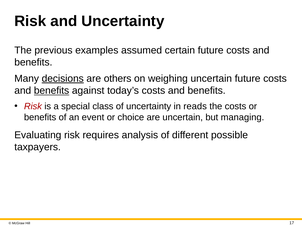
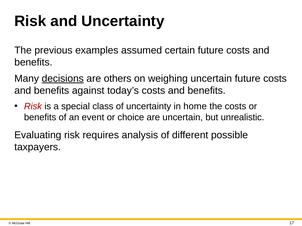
benefits at (52, 91) underline: present -> none
reads: reads -> home
managing: managing -> unrealistic
